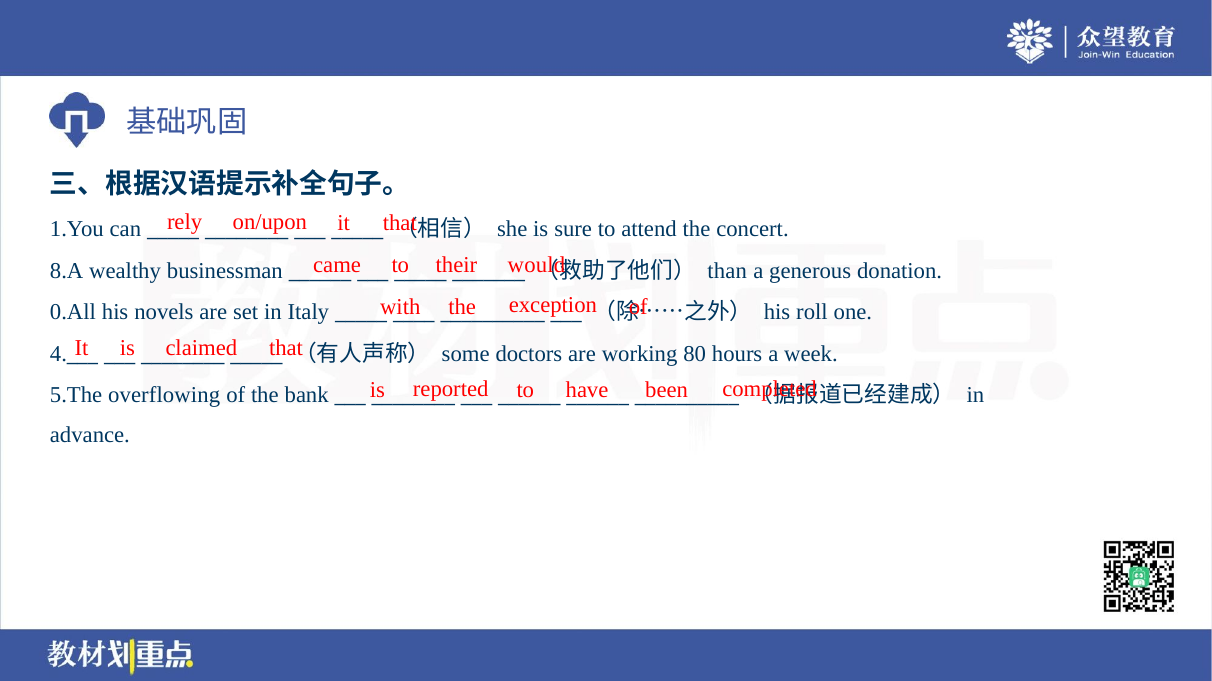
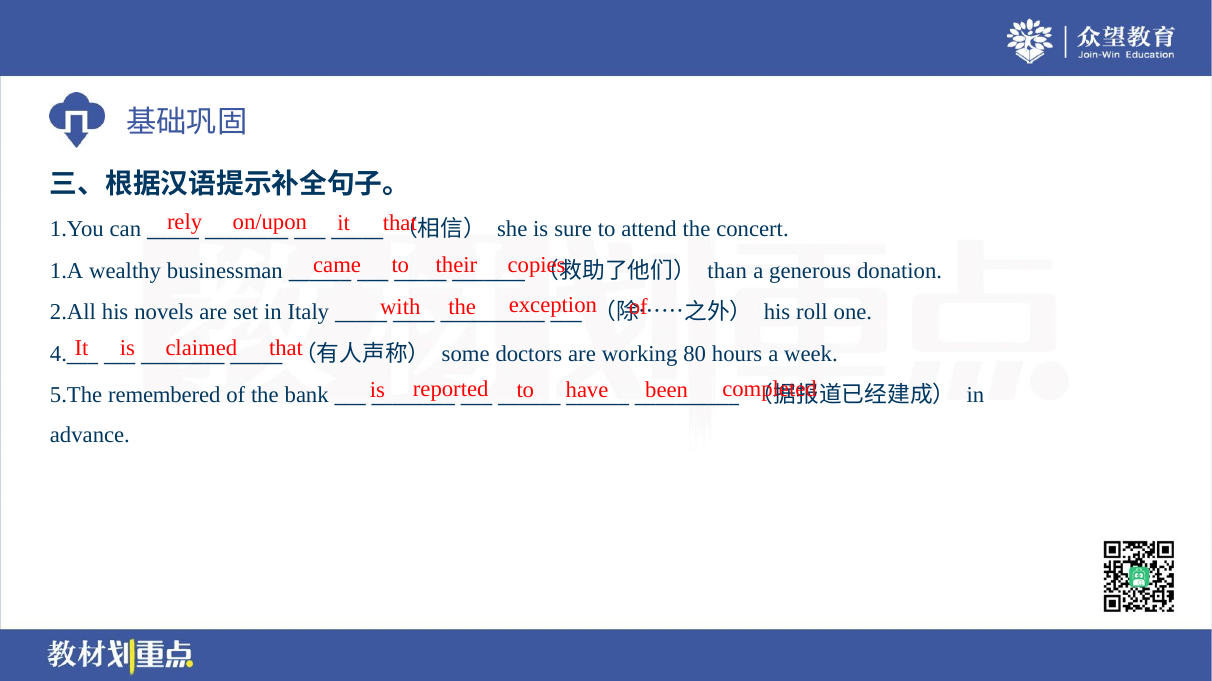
would: would -> copies
8.A: 8.A -> 1.A
0.All: 0.All -> 2.All
overflowing: overflowing -> remembered
